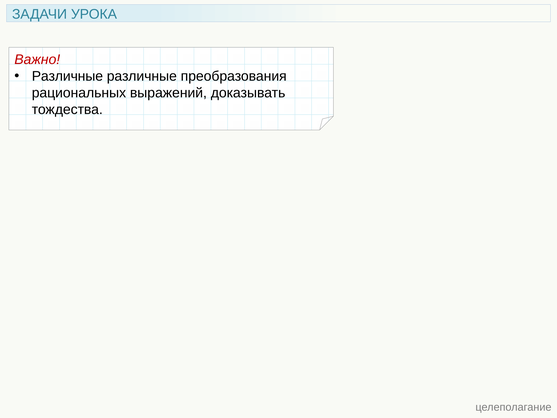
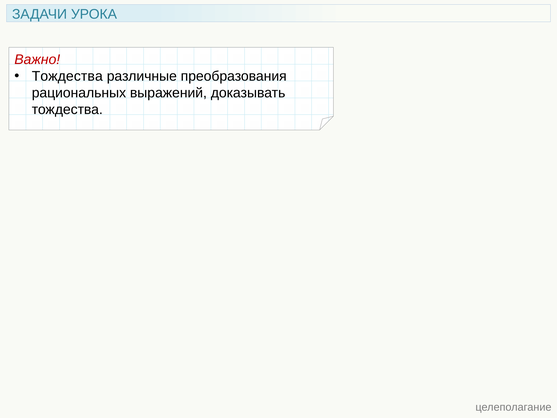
Различные at (67, 76): Различные -> Тождества
